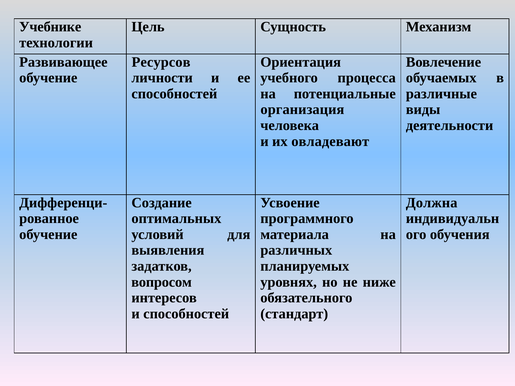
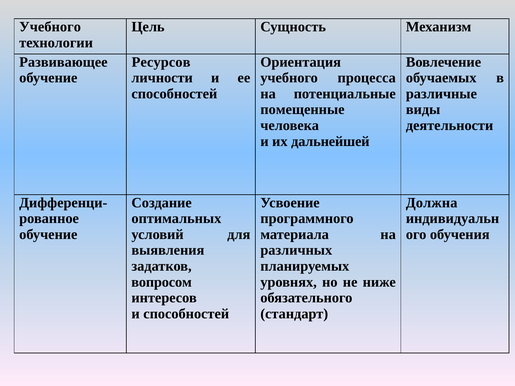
Учебнике at (50, 27): Учебнике -> Учебного
организация: организация -> помещенные
овладевают: овладевают -> дальнейшей
